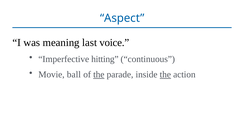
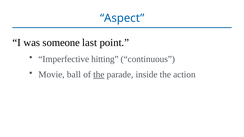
meaning: meaning -> someone
voice: voice -> point
the at (165, 75) underline: present -> none
